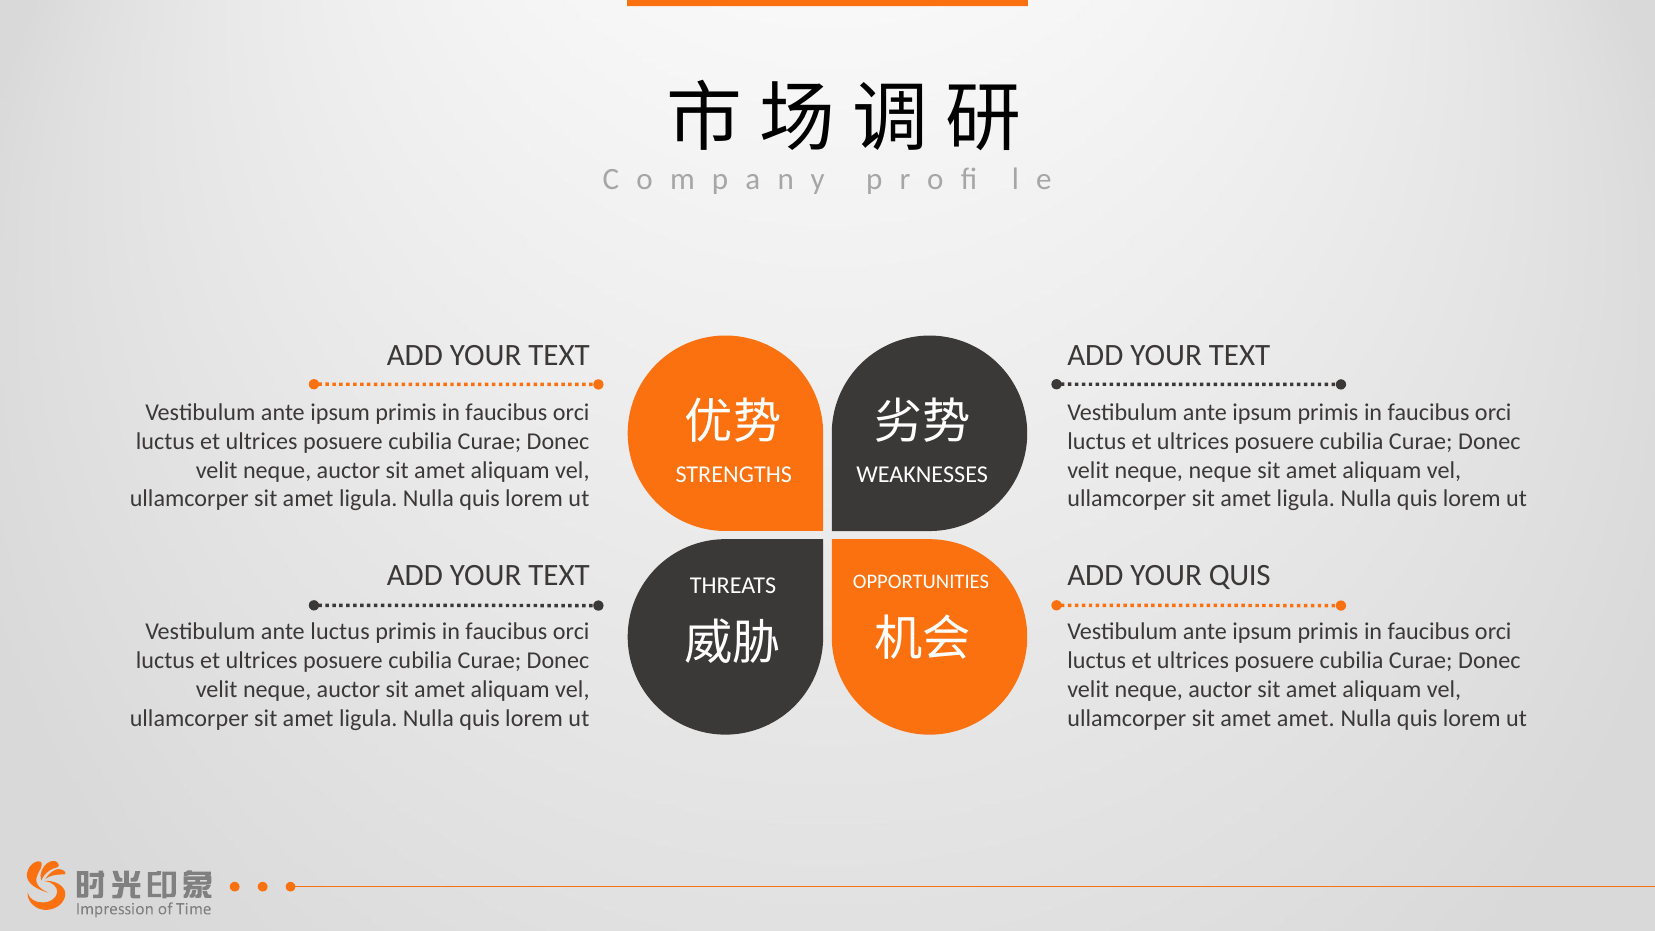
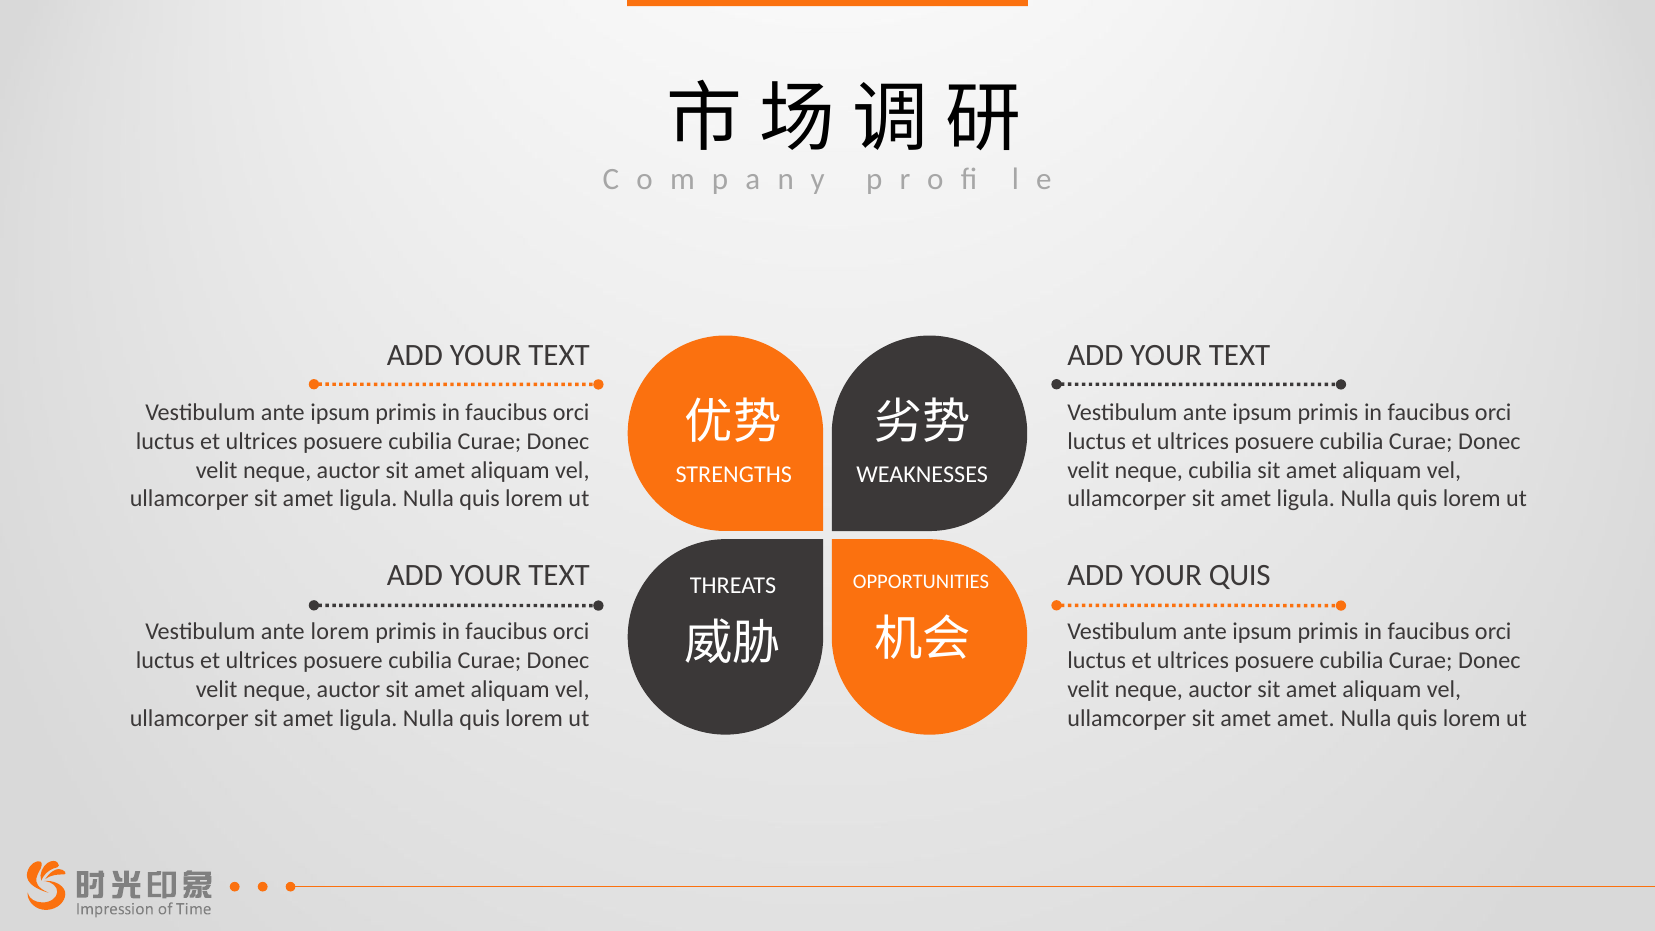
neque neque: neque -> cubilia
ante luctus: luctus -> lorem
